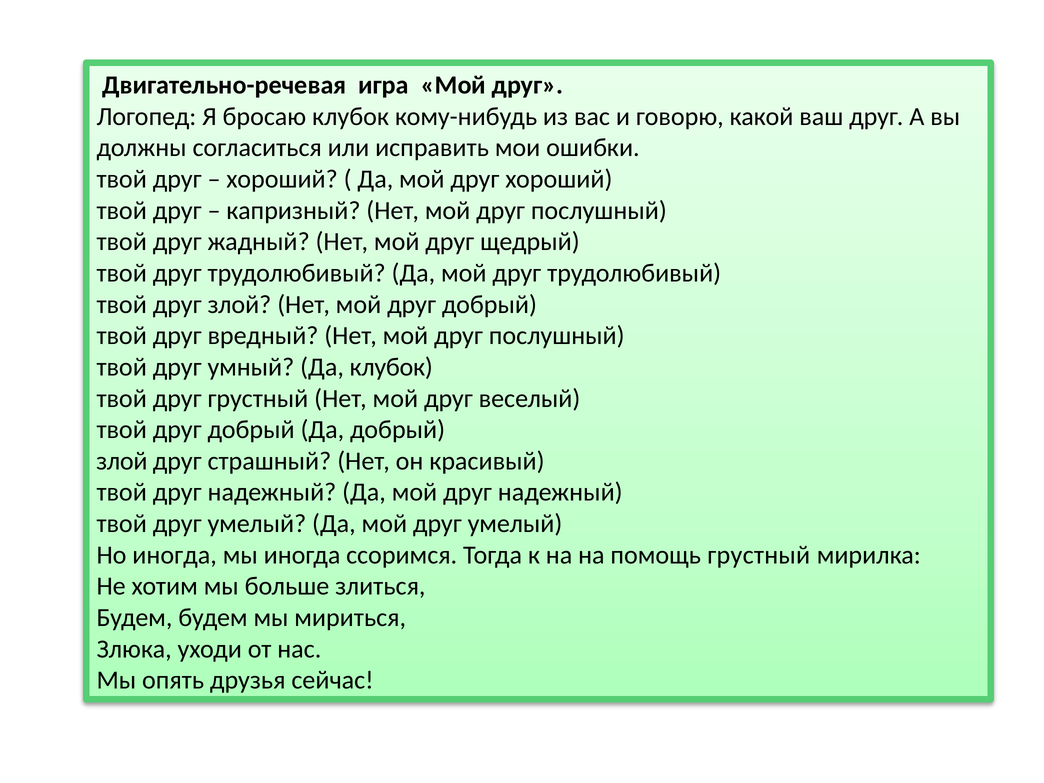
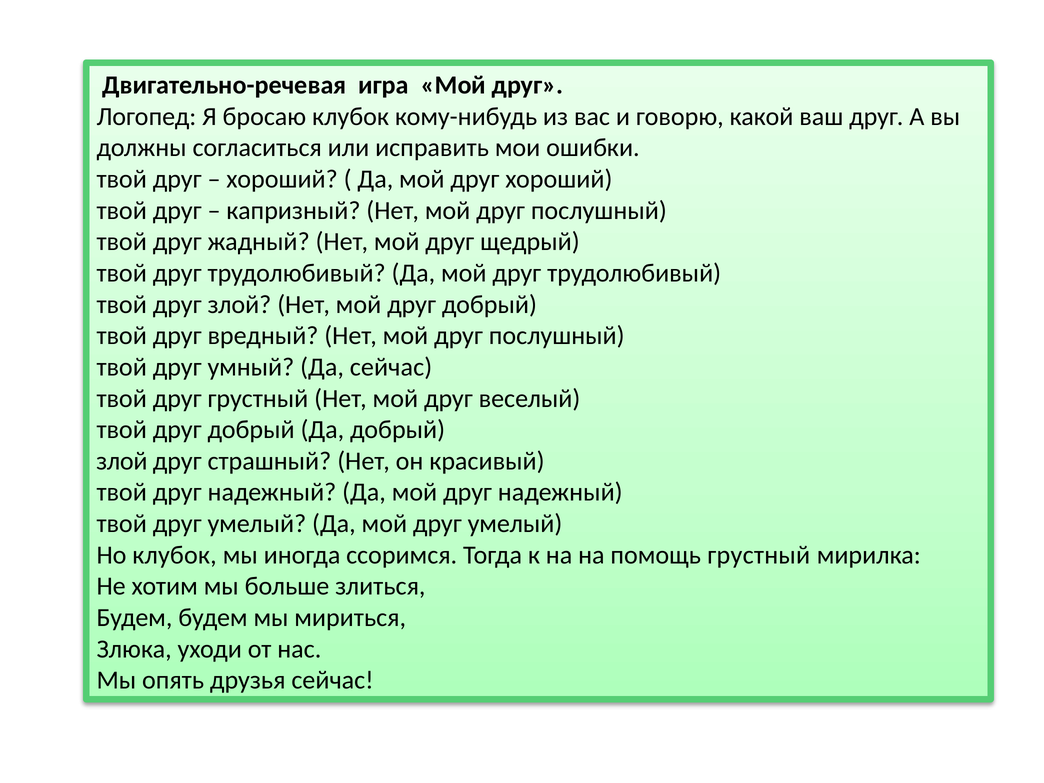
Да клубок: клубок -> сейчас
Но иногда: иногда -> клубок
